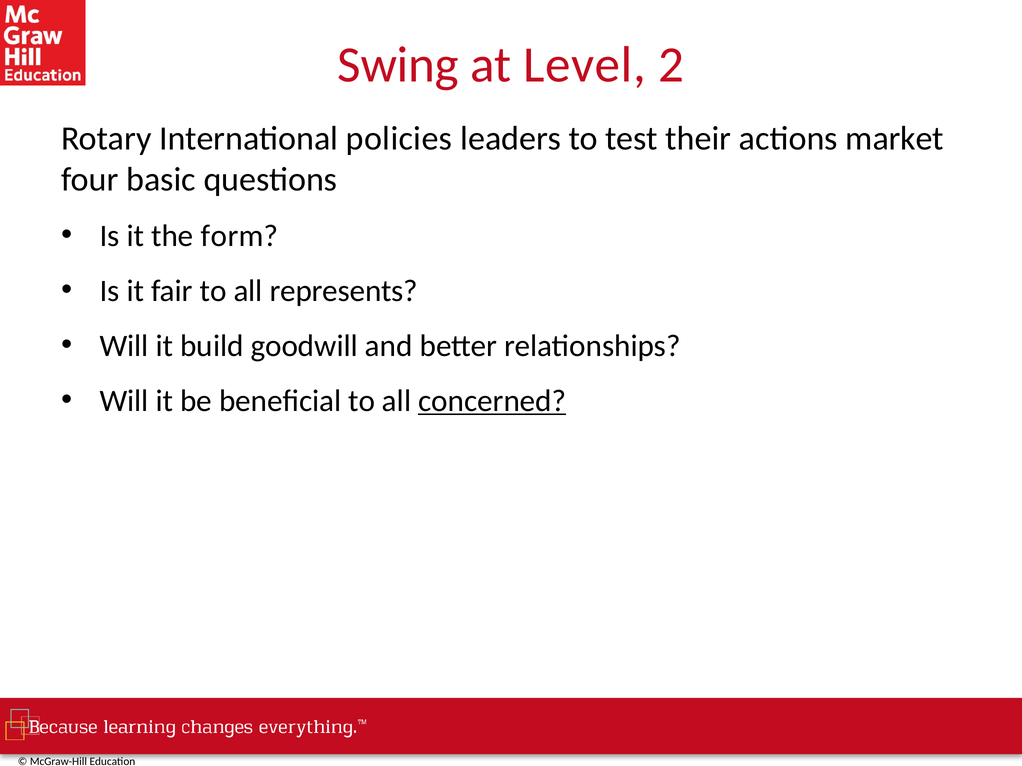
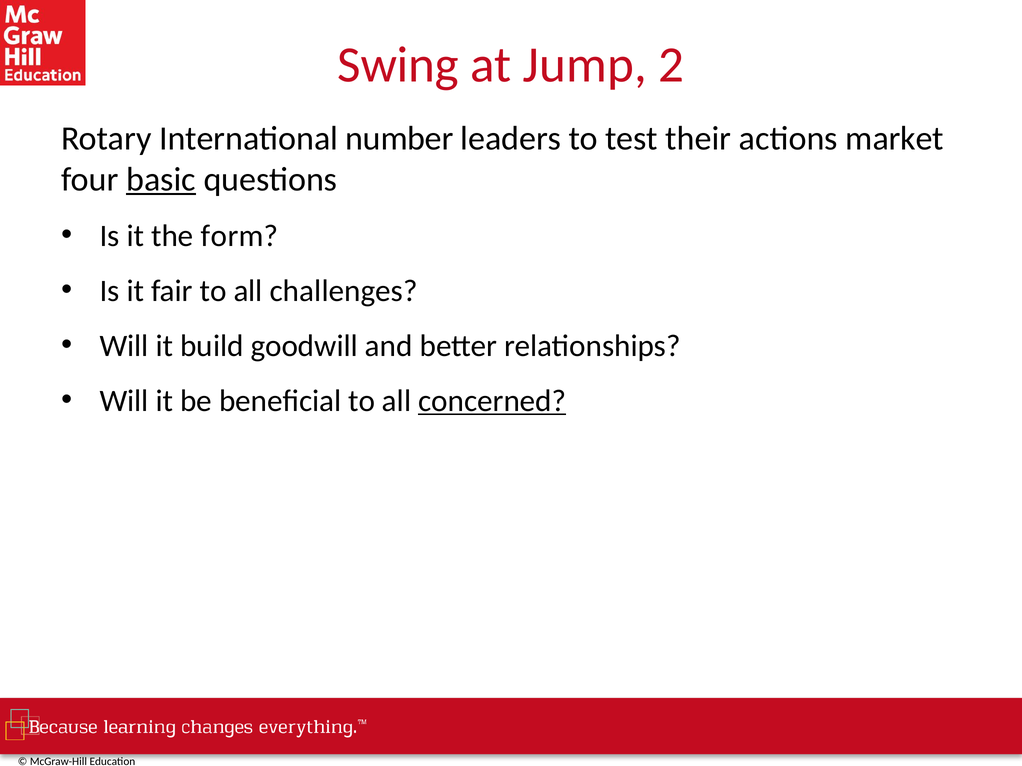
Level: Level -> Jump
policies: policies -> number
basic underline: none -> present
represents: represents -> challenges
